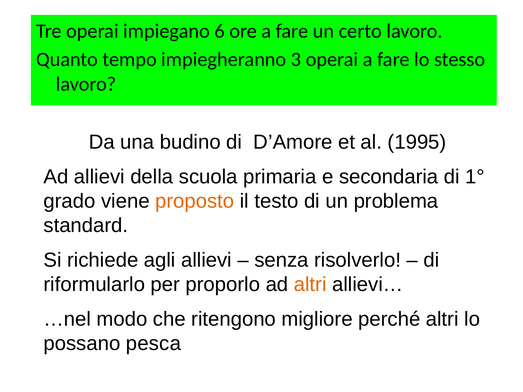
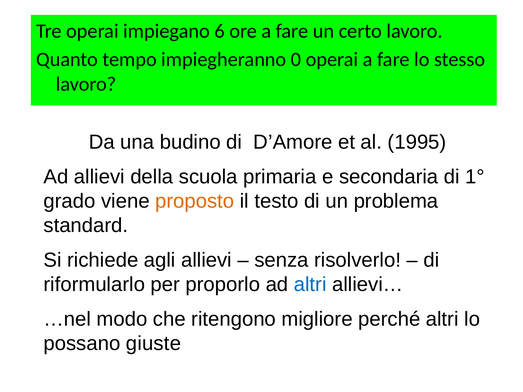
3: 3 -> 0
altri at (310, 285) colour: orange -> blue
pesca: pesca -> giuste
